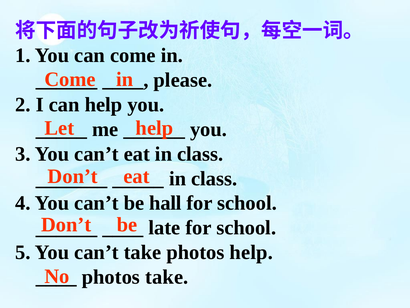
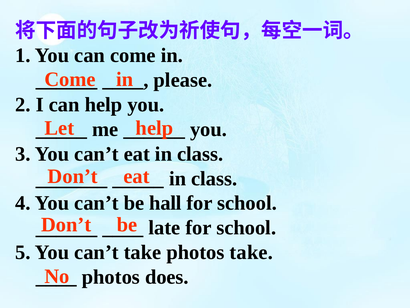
photos help: help -> take
photos take: take -> does
